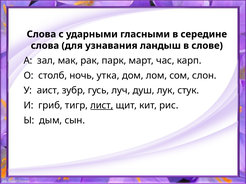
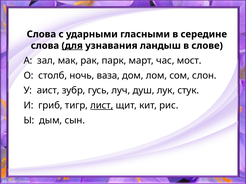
для underline: none -> present
карп: карп -> мост
утка: утка -> ваза
